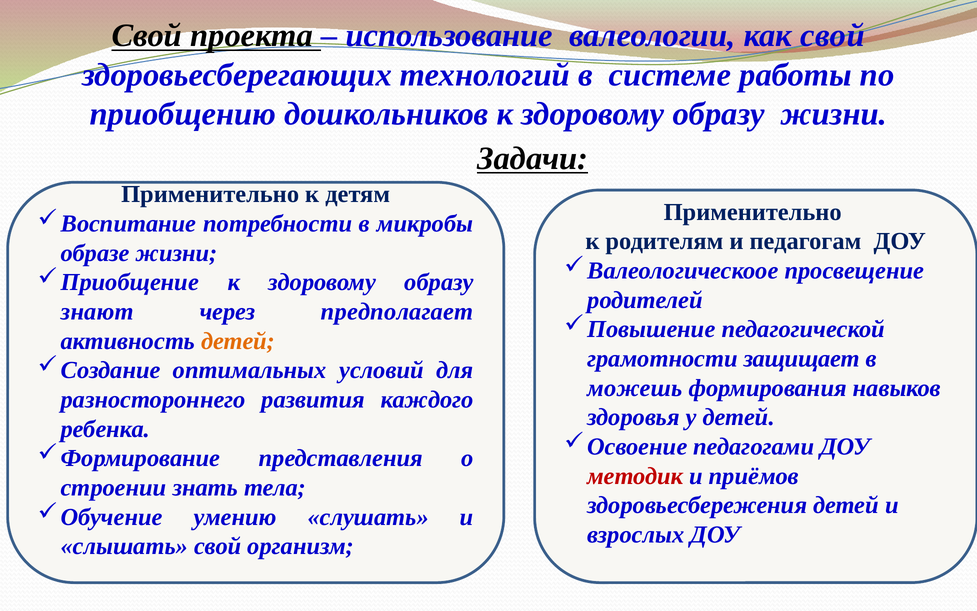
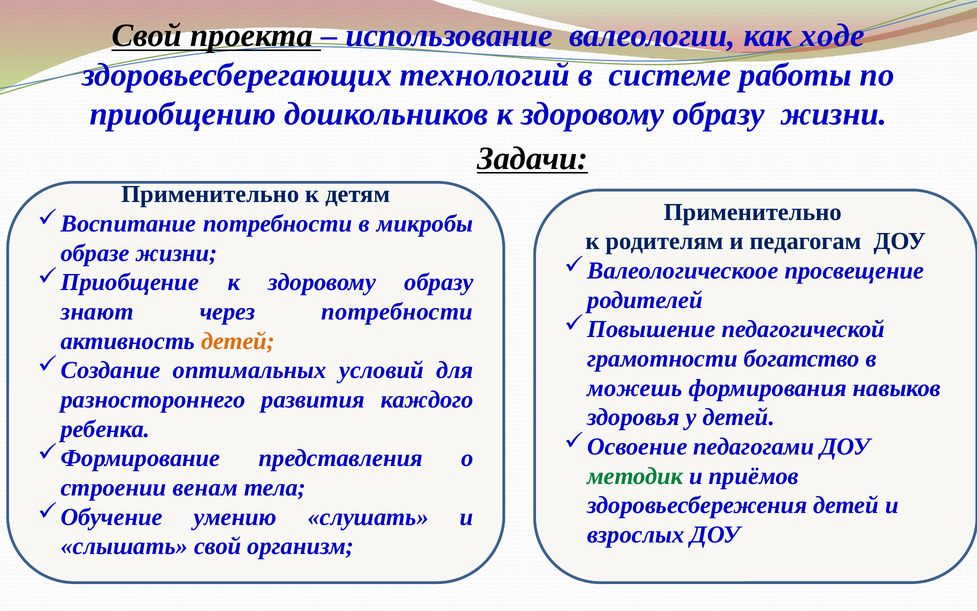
как свой: свой -> ходе
через предполагает: предполагает -> потребности
защищает: защищает -> богатство
методик colour: red -> green
знать: знать -> венам
